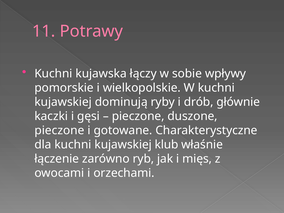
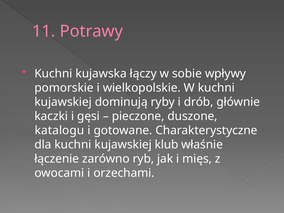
pieczone at (59, 130): pieczone -> katalogu
